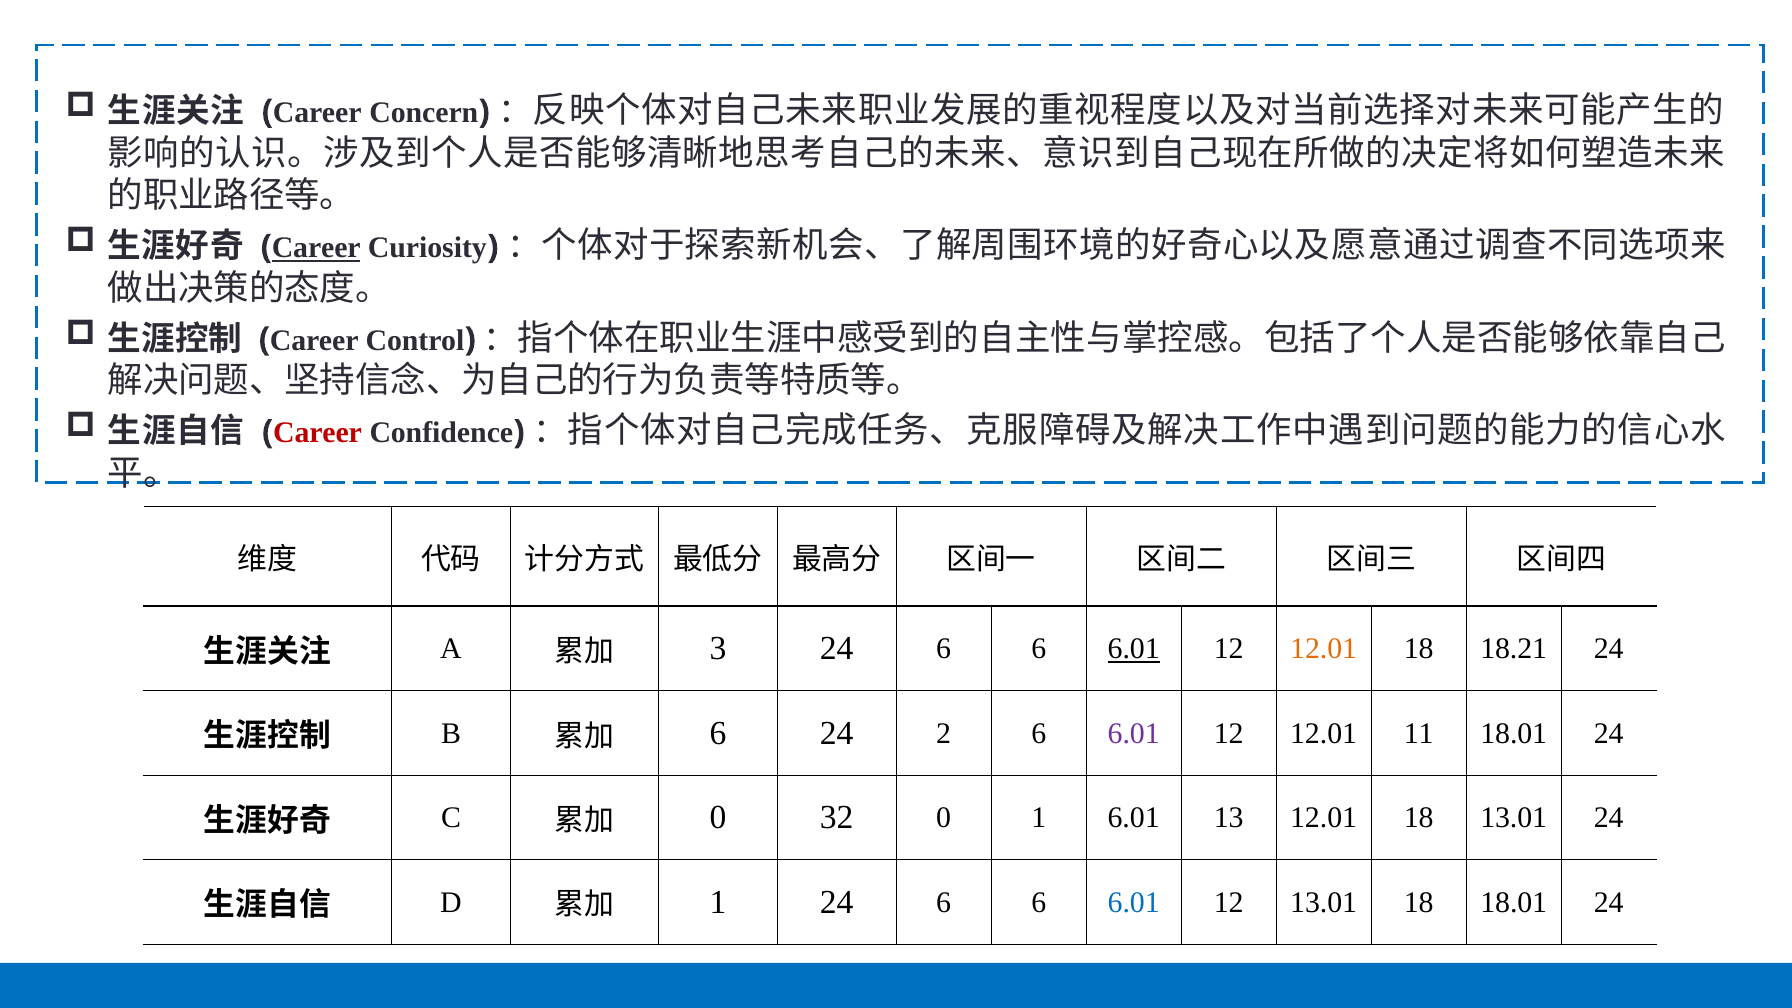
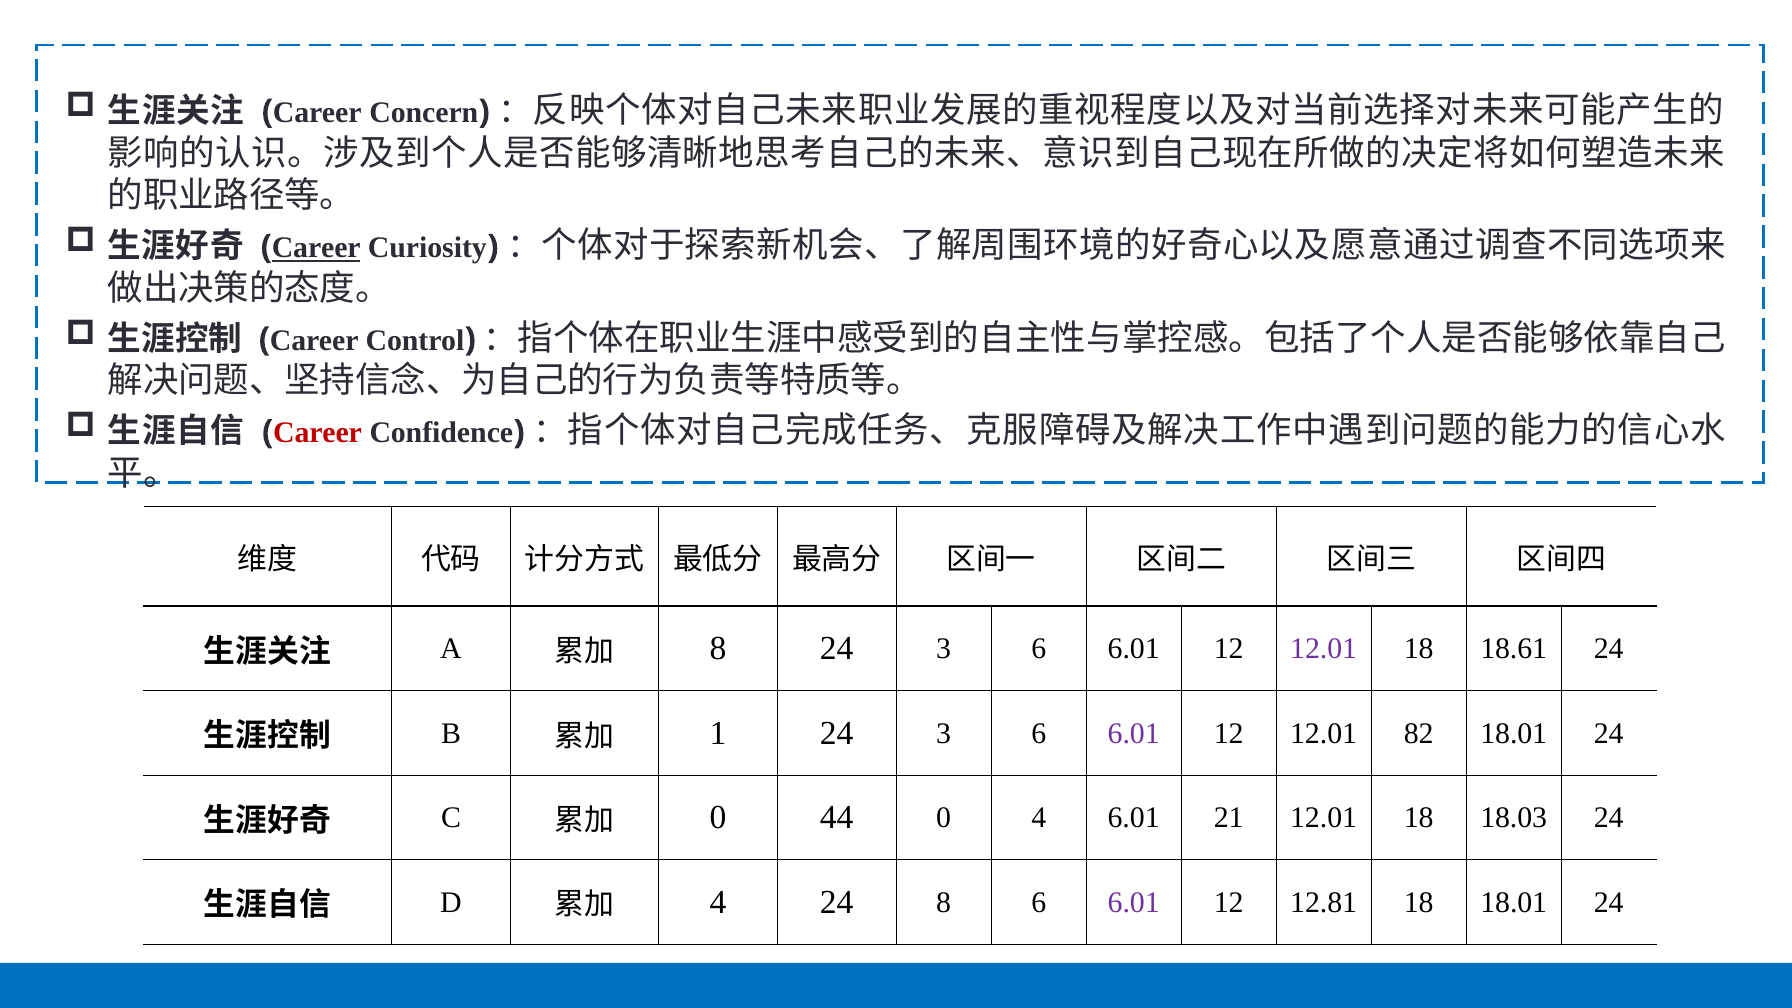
3 at (718, 649): 3 -> 8
6 at (944, 649): 6 -> 3
6.01 at (1134, 649) underline: present -> none
12.01 at (1324, 649) colour: orange -> purple
18.21: 18.21 -> 18.61
6 at (718, 733): 6 -> 1
2 at (944, 733): 2 -> 3
11: 11 -> 82
32: 32 -> 44
0 1: 1 -> 4
13: 13 -> 21
18 13.01: 13.01 -> 18.03
1 at (718, 902): 1 -> 4
6 at (944, 902): 6 -> 8
6.01 at (1134, 902) colour: blue -> purple
12 13.01: 13.01 -> 12.81
